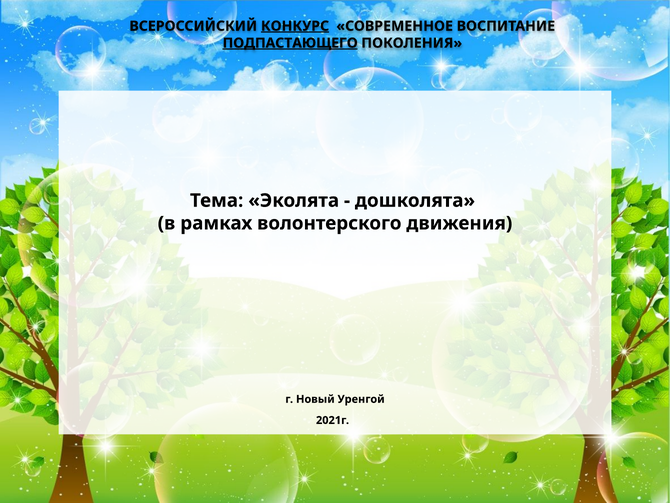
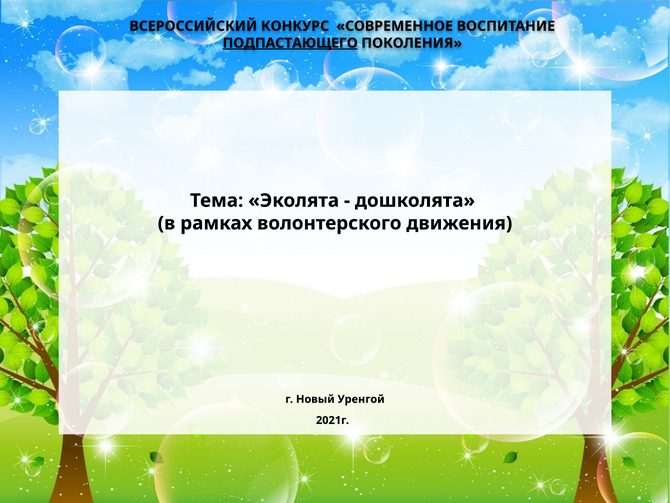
КОНКУРС underline: present -> none
